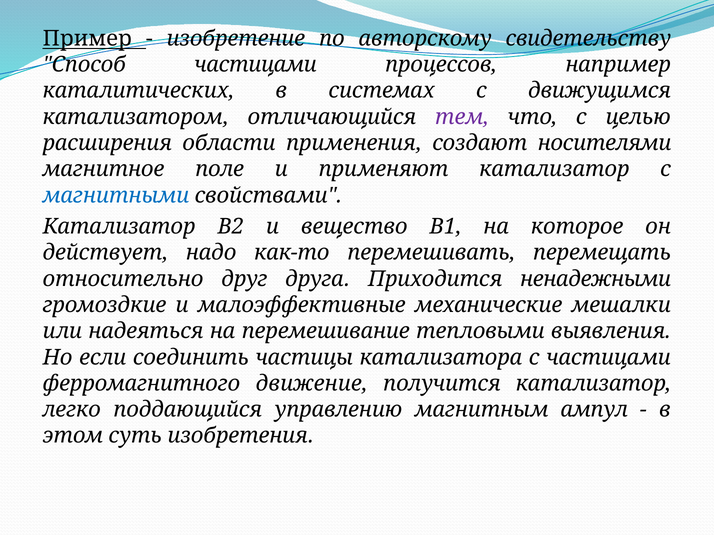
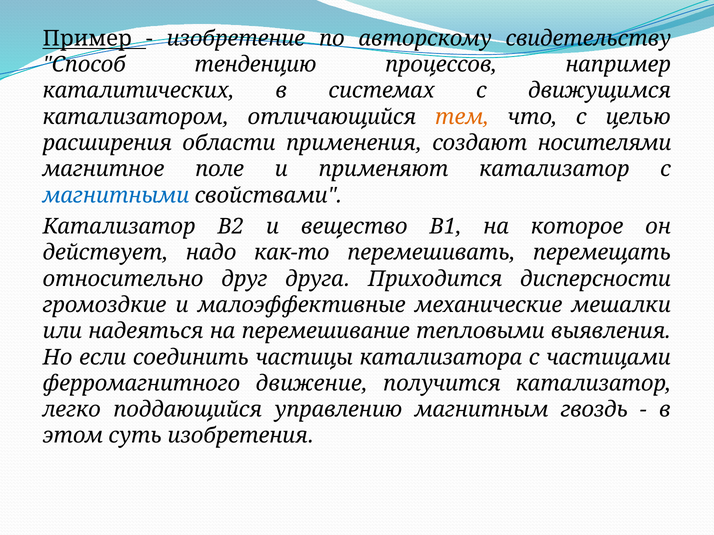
Способ частицами: частицами -> тенденцию
тем colour: purple -> orange
ненадежными: ненадежными -> дисперсности
ампул: ампул -> гвоздь
